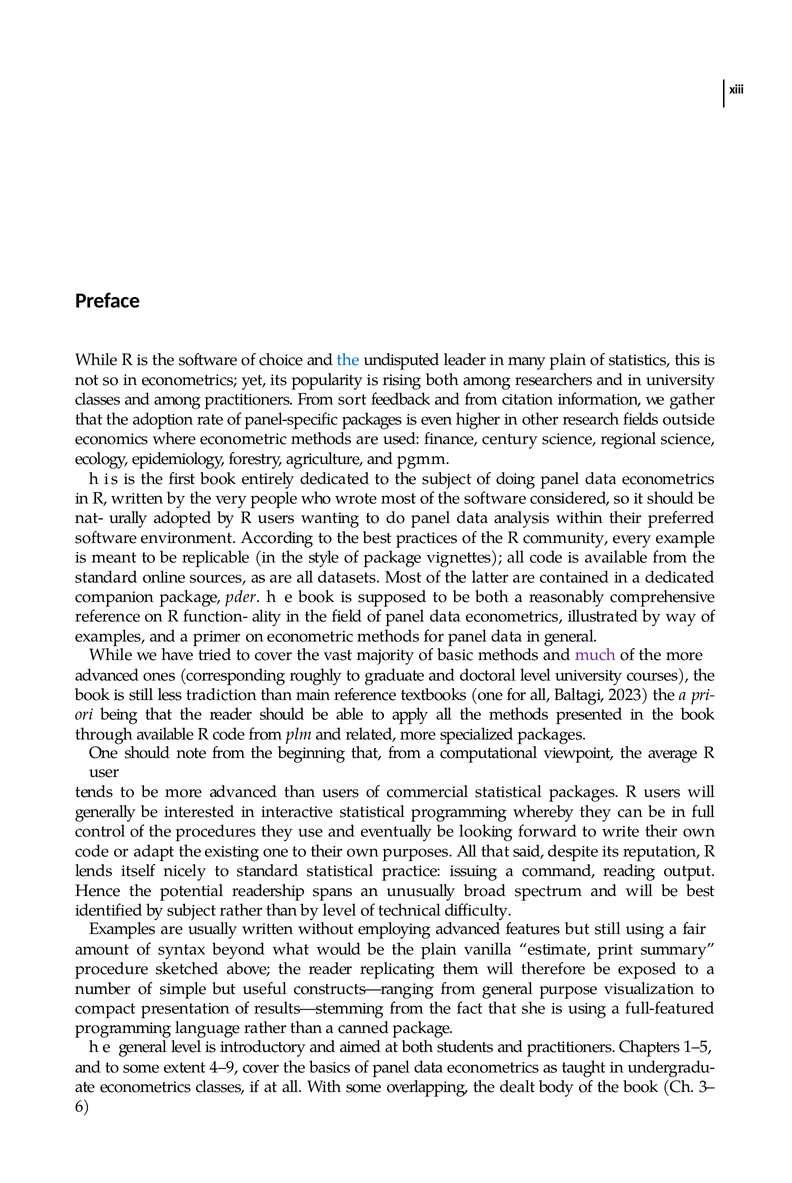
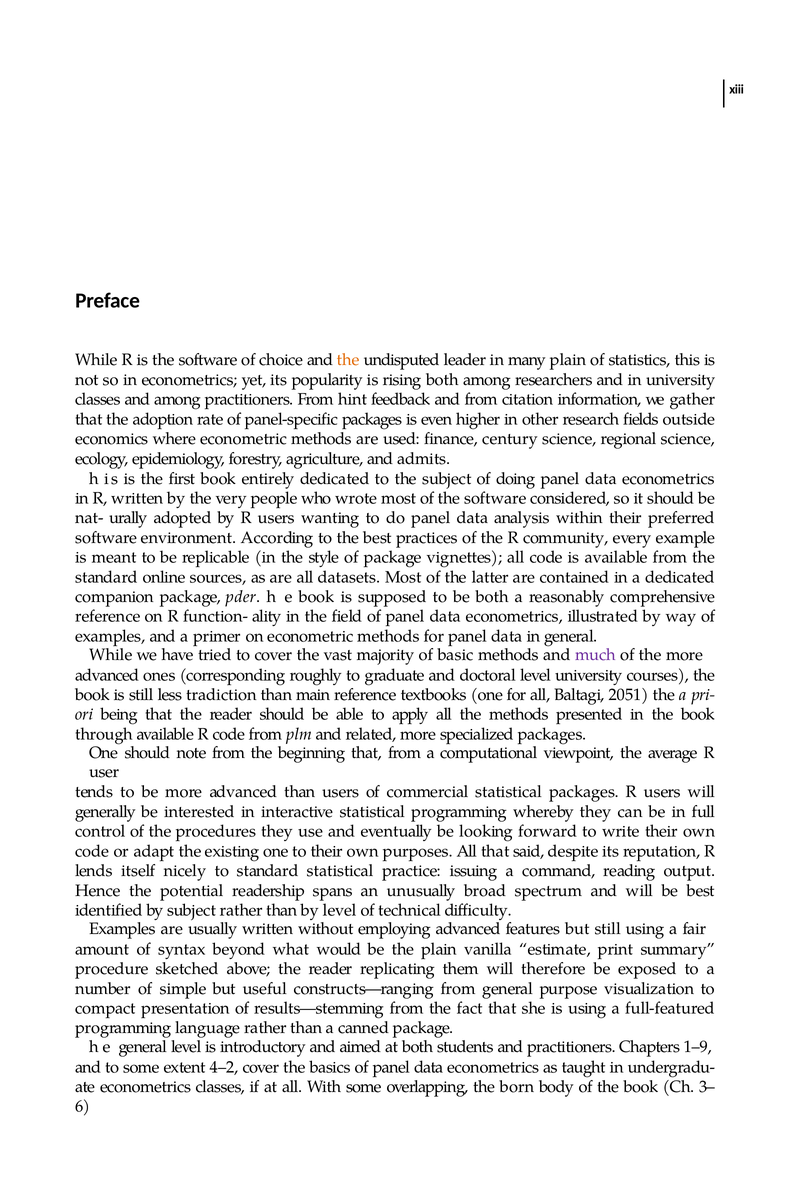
the at (348, 360) colour: blue -> orange
sort: sort -> hint
pgmm: pgmm -> admits
2023: 2023 -> 2051
1–5: 1–5 -> 1–9
4–9: 4–9 -> 4–2
dealt: dealt -> born
